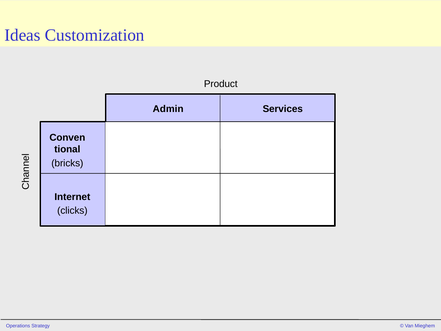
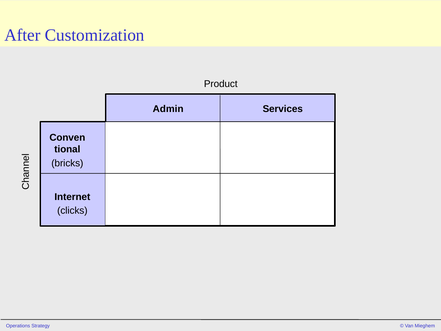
Ideas: Ideas -> After
